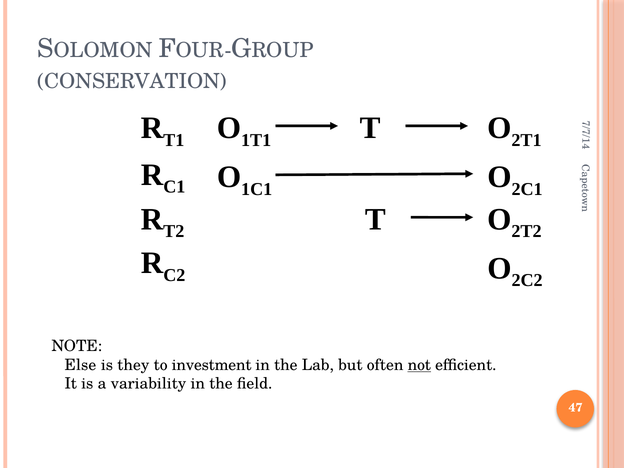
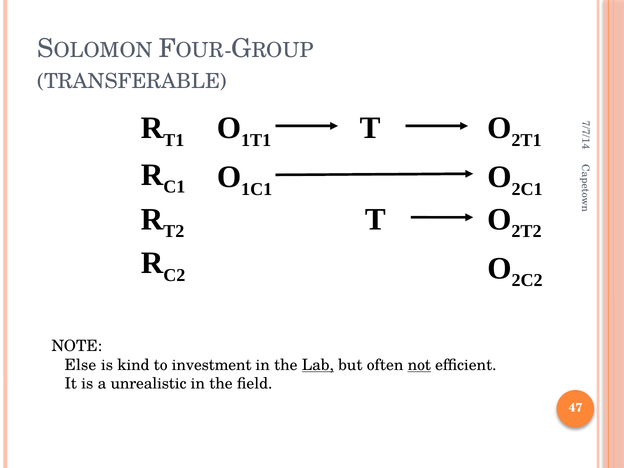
CONSERVATION: CONSERVATION -> TRANSFERABLE
they: they -> kind
Lab underline: none -> present
variability: variability -> unrealistic
